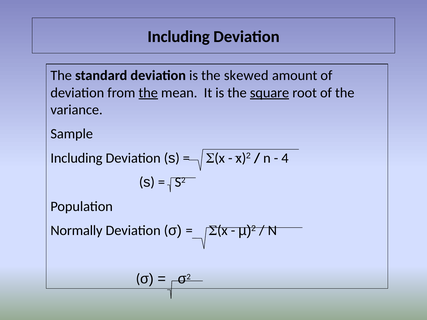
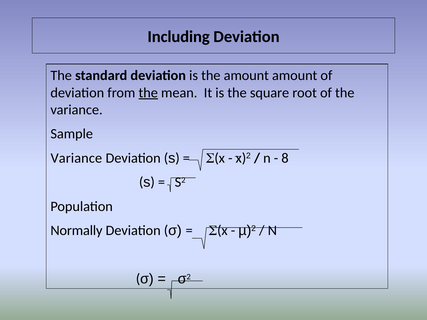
the skewed: skewed -> amount
square underline: present -> none
Including at (76, 158): Including -> Variance
4: 4 -> 8
